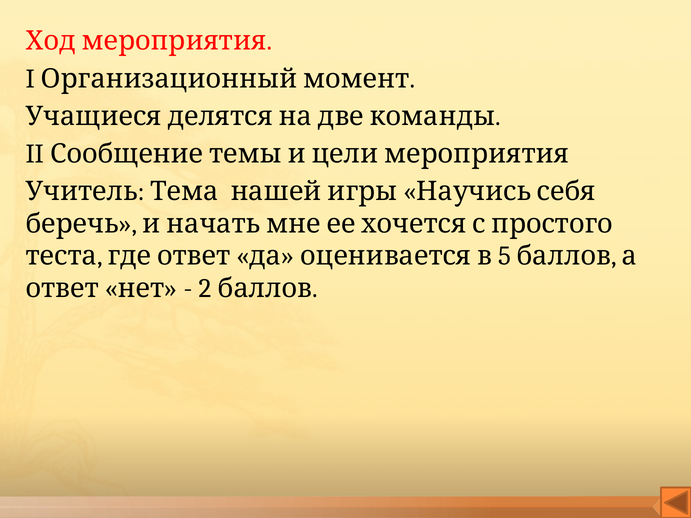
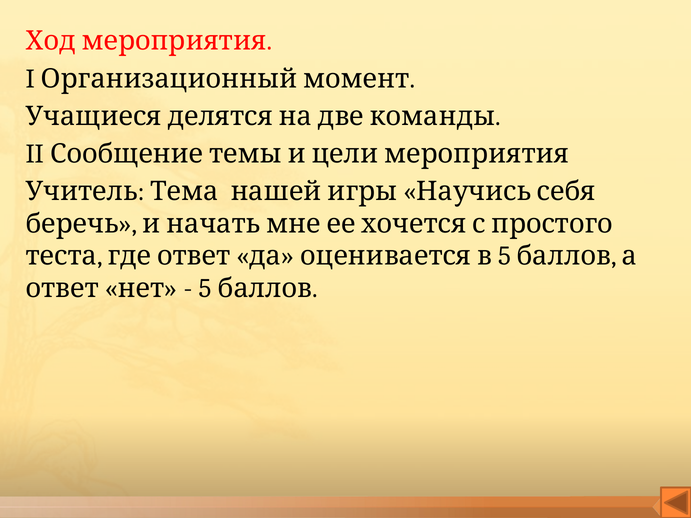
2 at (205, 289): 2 -> 5
